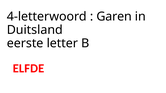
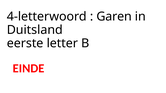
ELFDE: ELFDE -> EINDE
